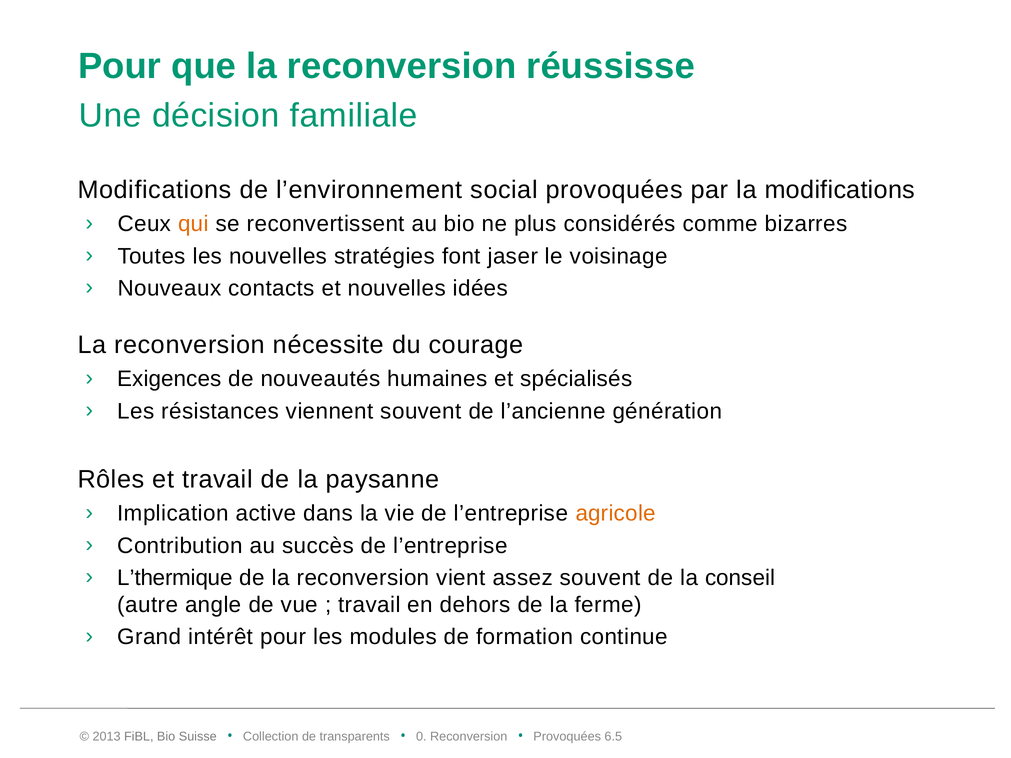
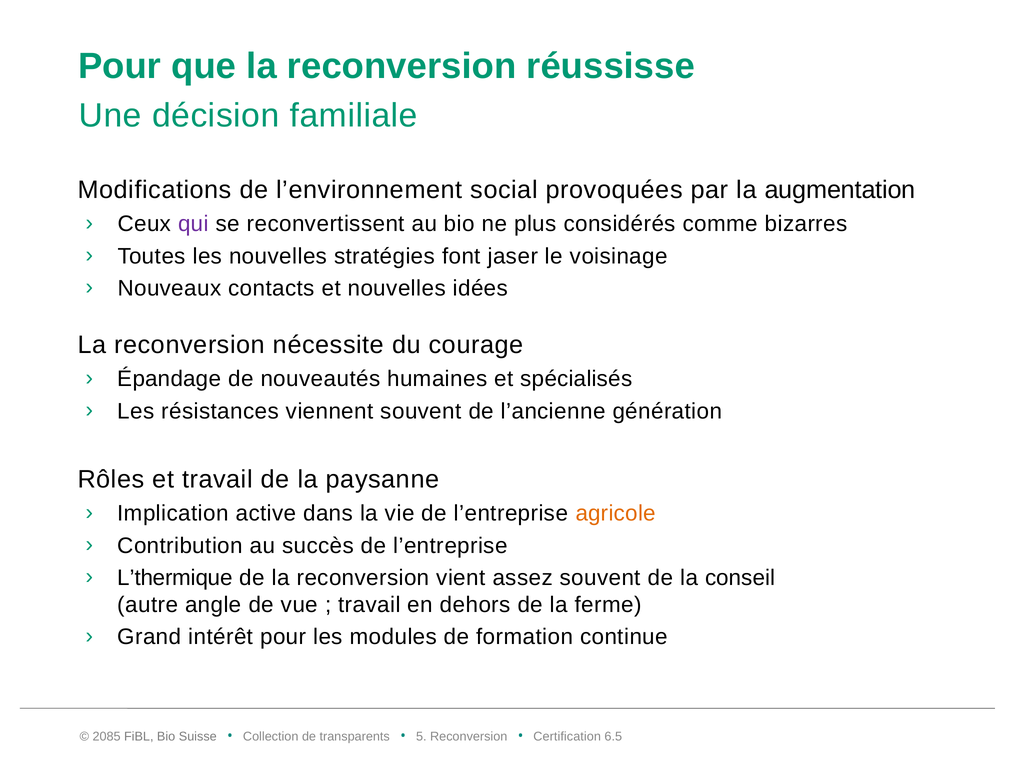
la modifications: modifications -> augmentation
qui colour: orange -> purple
Exigences: Exigences -> Épandage
2013: 2013 -> 2085
0: 0 -> 5
Provoquées at (567, 737): Provoquées -> Certification
